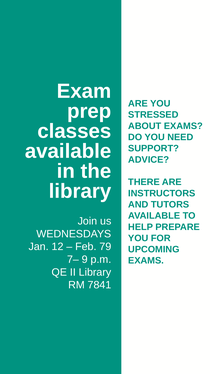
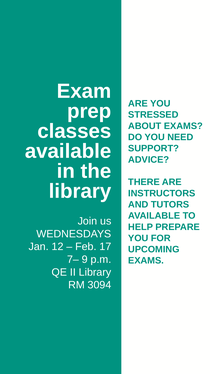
79: 79 -> 17
7841: 7841 -> 3094
